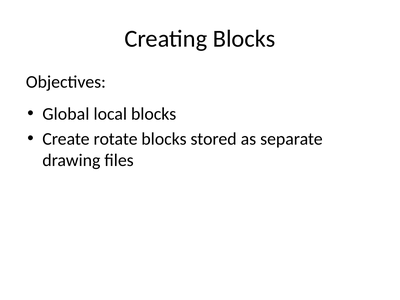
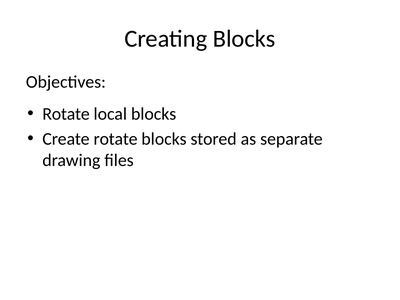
Global at (66, 114): Global -> Rotate
